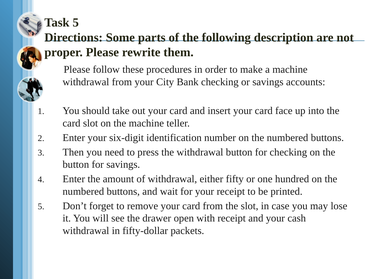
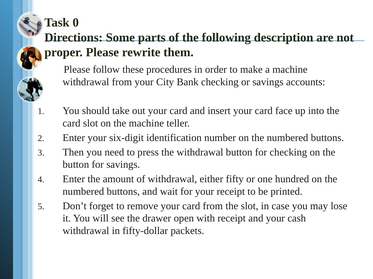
Task 5: 5 -> 0
